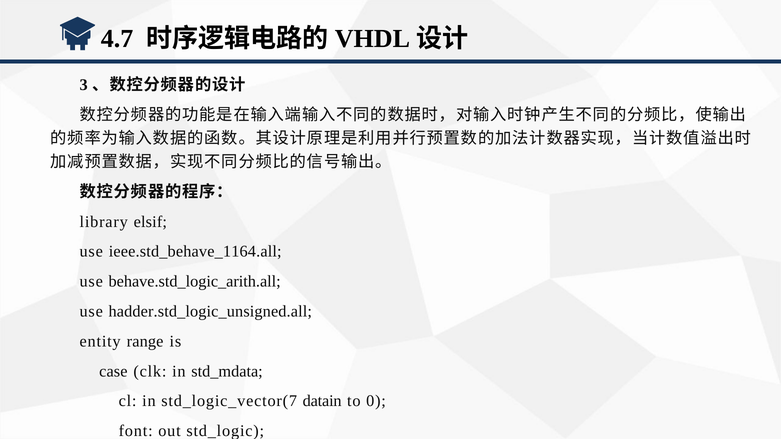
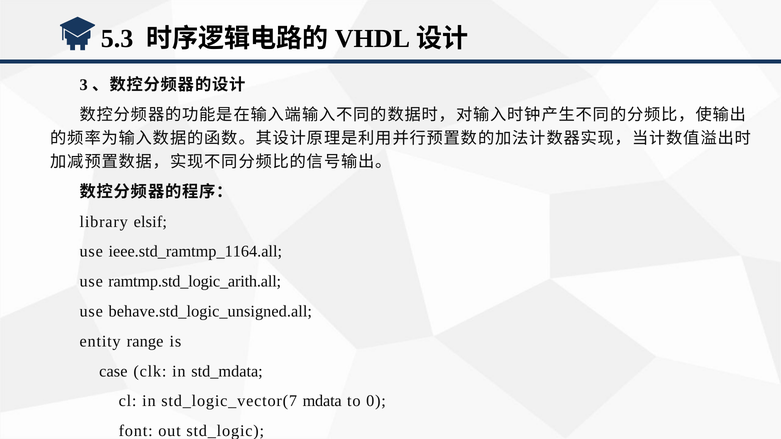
4.7: 4.7 -> 5.3
ieee.std_behave_1164.all: ieee.std_behave_1164.all -> ieee.std_ramtmp_1164.all
behave.std_logic_arith.all: behave.std_logic_arith.all -> ramtmp.std_logic_arith.all
hadder.std_logic_unsigned.all: hadder.std_logic_unsigned.all -> behave.std_logic_unsigned.all
datain: datain -> mdata
